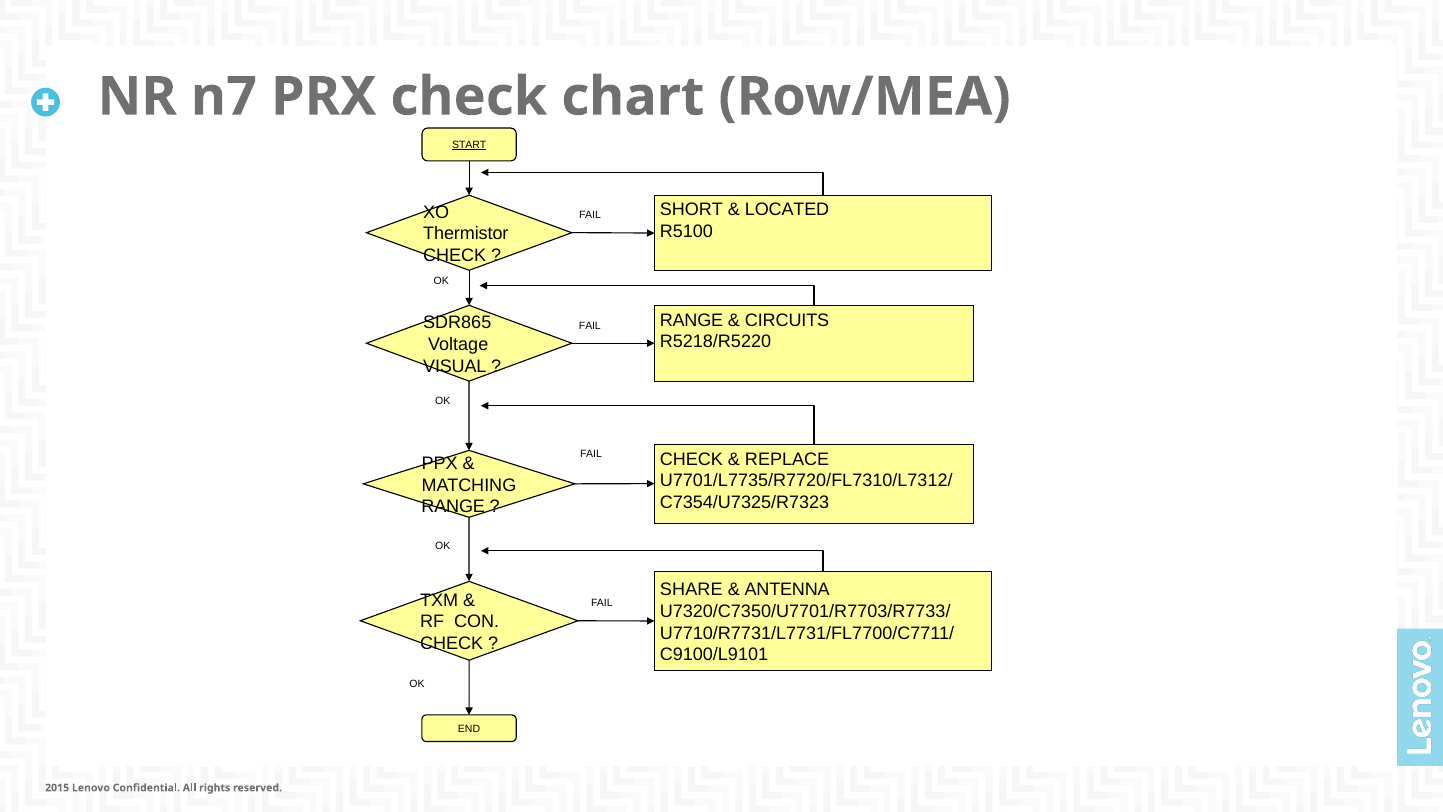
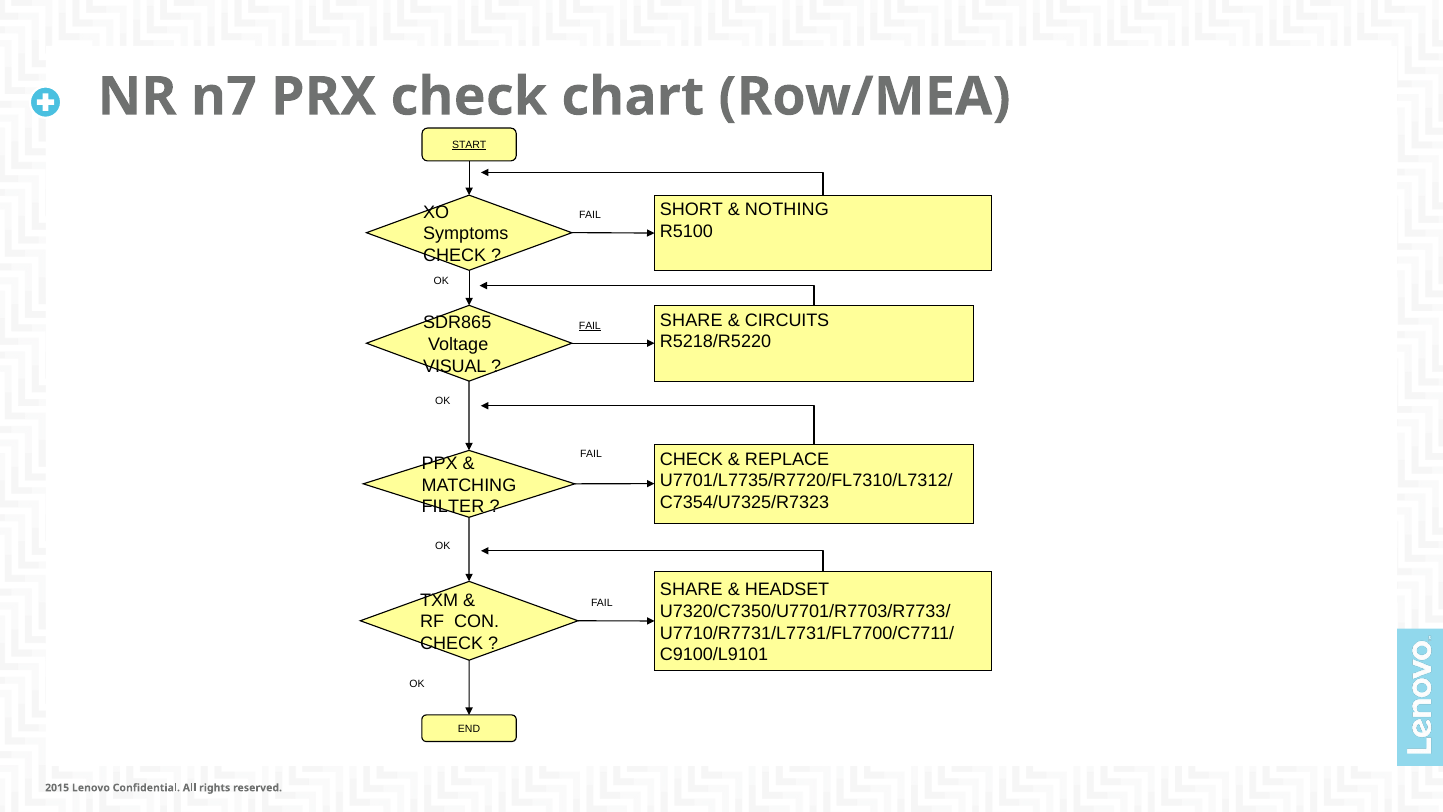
LOCATED: LOCATED -> NOTHING
Thermistor: Thermistor -> Symptoms
RANGE at (691, 320): RANGE -> SHARE
FAIL at (590, 326) underline: none -> present
RANGE at (453, 506): RANGE -> FILTER
ANTENNA: ANTENNA -> HEADSET
